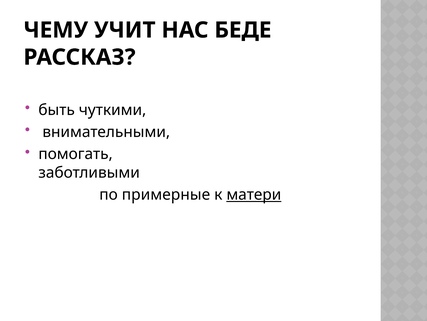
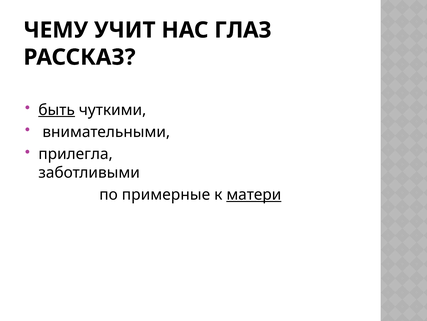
БЕДЕ: БЕДЕ -> ГЛАЗ
быть underline: none -> present
помогать: помогать -> прилегла
